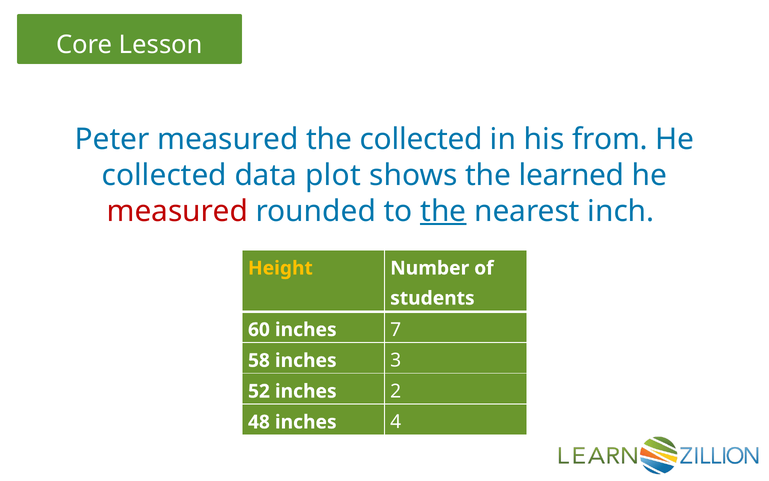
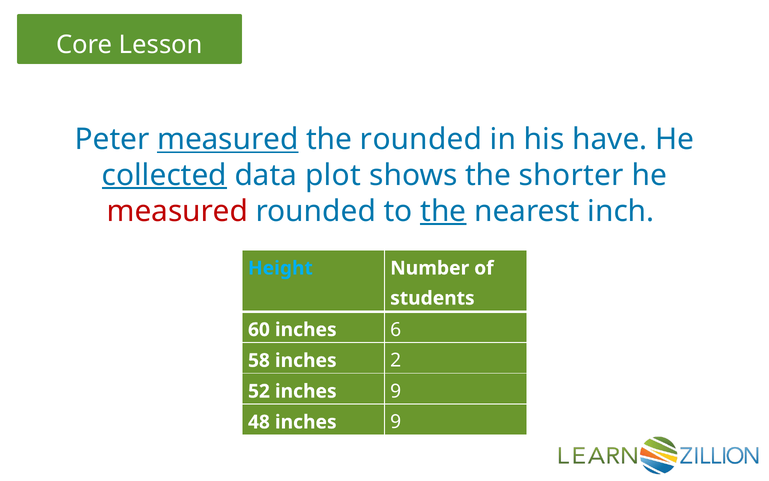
measured at (228, 139) underline: none -> present
the collected: collected -> rounded
from: from -> have
collected at (164, 175) underline: none -> present
learned: learned -> shorter
Height colour: yellow -> light blue
7: 7 -> 6
3: 3 -> 2
2 at (396, 391): 2 -> 9
48 inches 4: 4 -> 9
